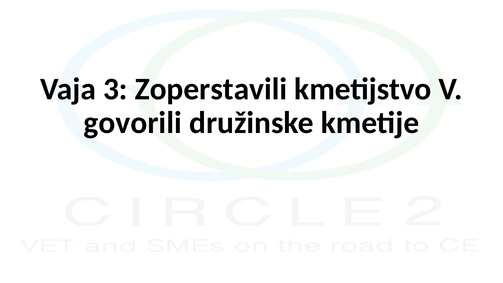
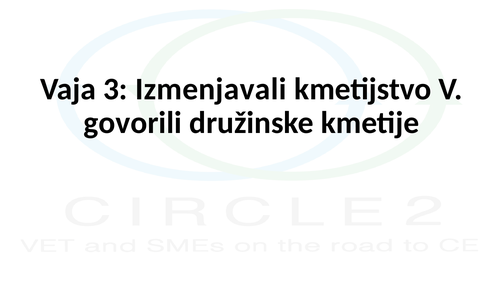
Zoperstavili: Zoperstavili -> Izmenjavali
